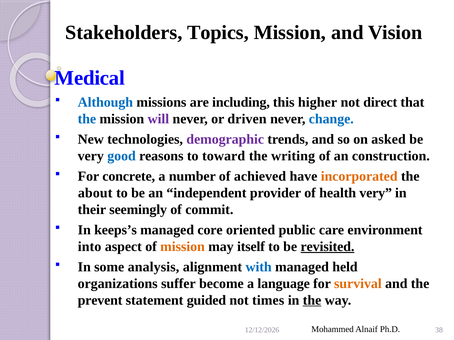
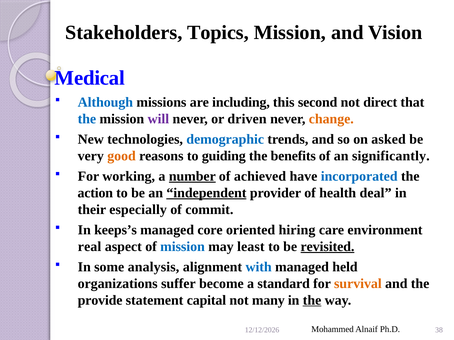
higher: higher -> second
change colour: blue -> orange
demographic colour: purple -> blue
good colour: blue -> orange
toward: toward -> guiding
writing: writing -> benefits
construction: construction -> significantly
concrete: concrete -> working
number underline: none -> present
incorporated colour: orange -> blue
about: about -> action
independent underline: none -> present
health very: very -> deal
seemingly: seemingly -> especially
public: public -> hiring
into: into -> real
mission at (183, 247) colour: orange -> blue
itself: itself -> least
language: language -> standard
prevent: prevent -> provide
guided: guided -> capital
times: times -> many
